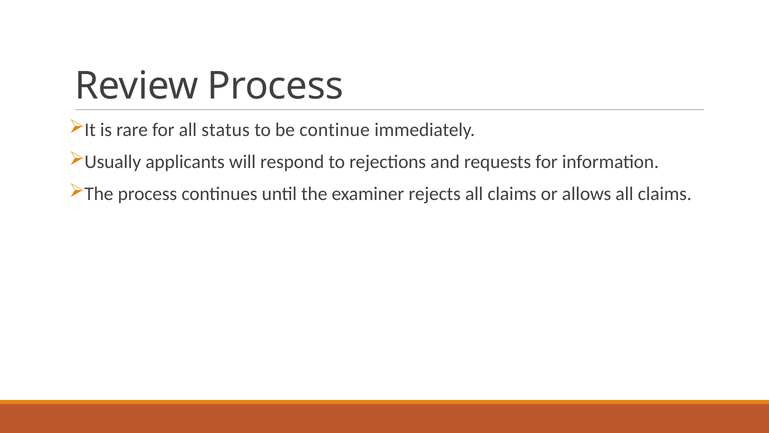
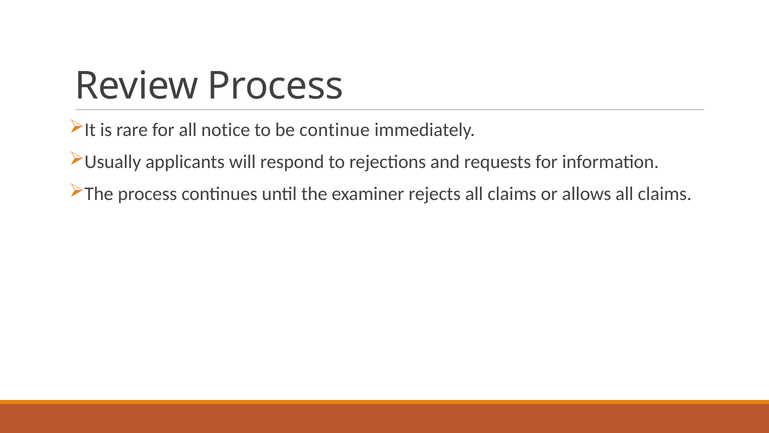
status: status -> notice
